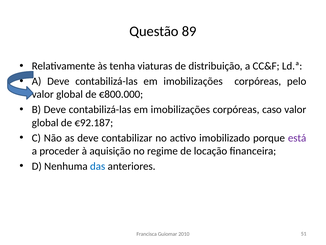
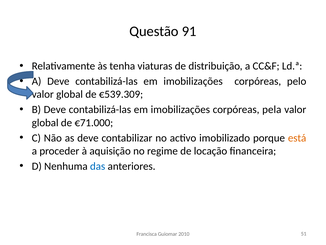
89: 89 -> 91
€800.000: €800.000 -> €539.309
caso: caso -> pela
€92.187: €92.187 -> €71.000
está colour: purple -> orange
